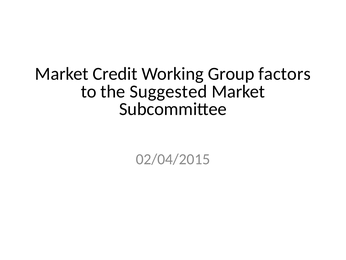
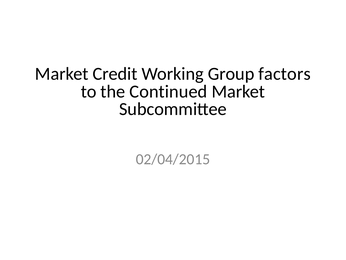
Suggested: Suggested -> Continued
